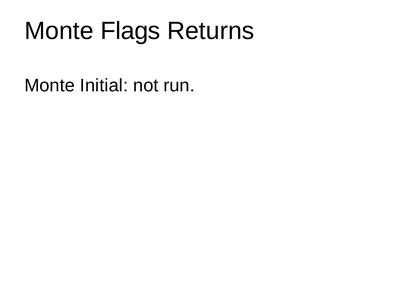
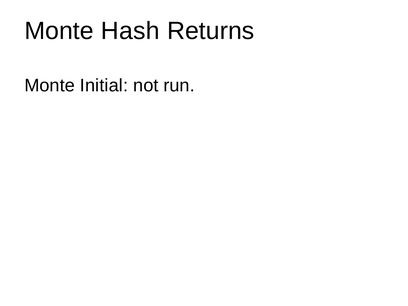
Flags: Flags -> Hash
